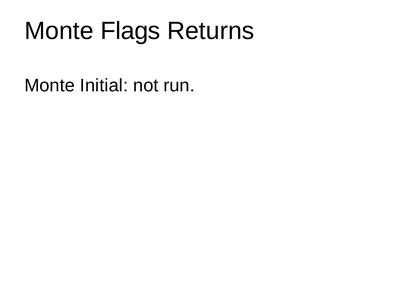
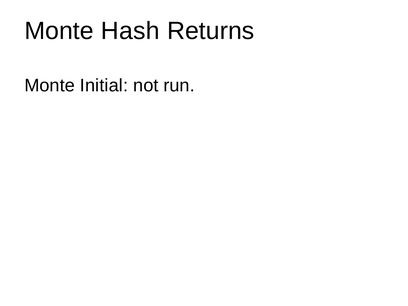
Flags: Flags -> Hash
